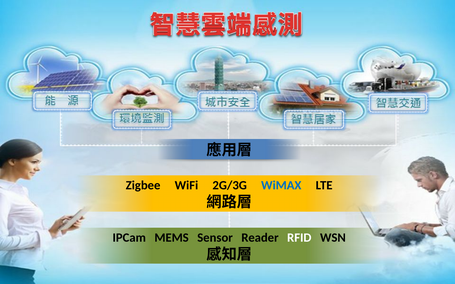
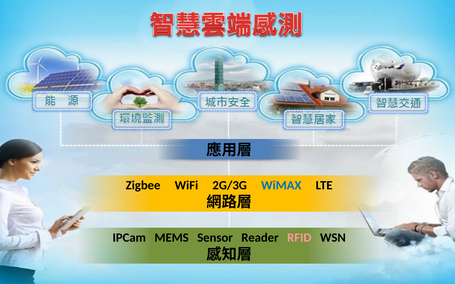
RFID colour: white -> pink
